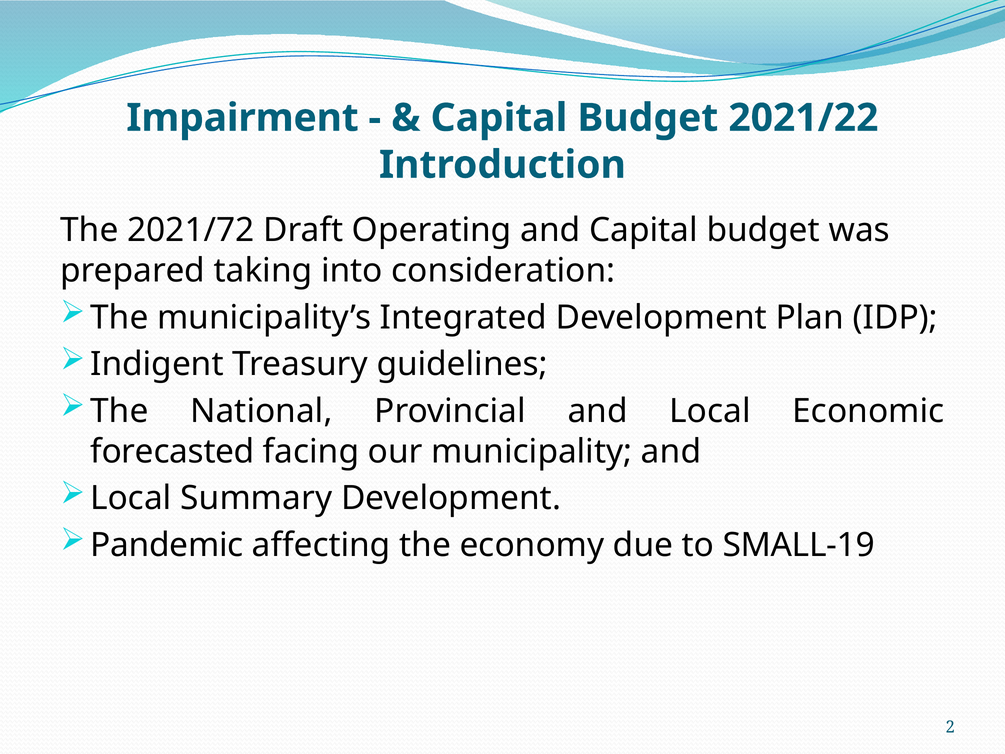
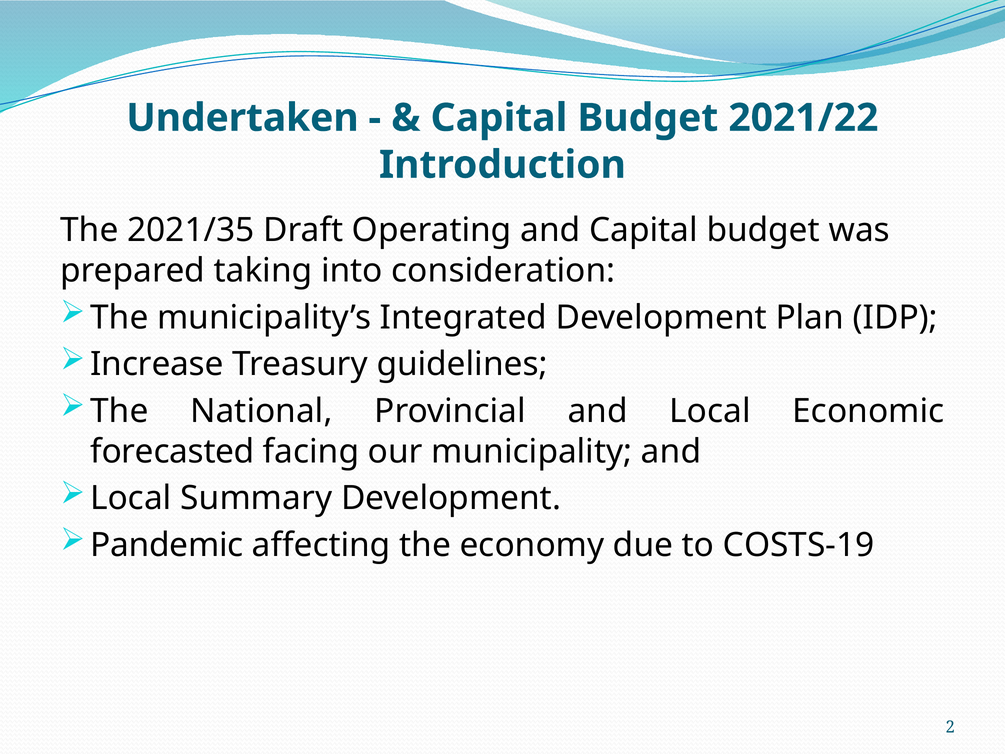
Impairment: Impairment -> Undertaken
2021/72: 2021/72 -> 2021/35
Indigent: Indigent -> Increase
SMALL-19: SMALL-19 -> COSTS-19
